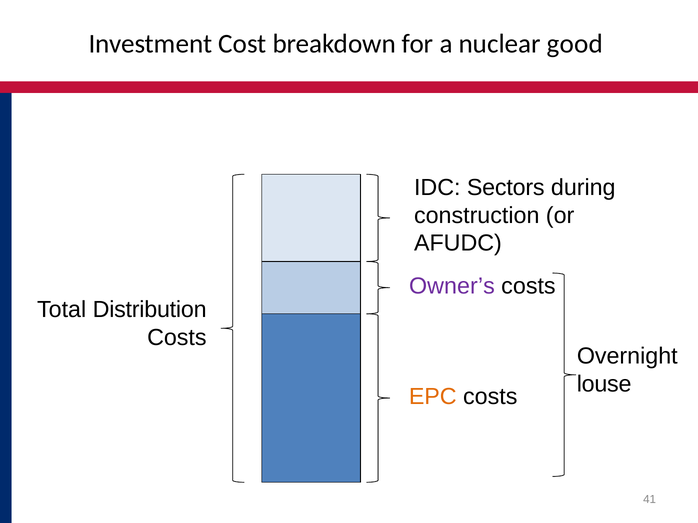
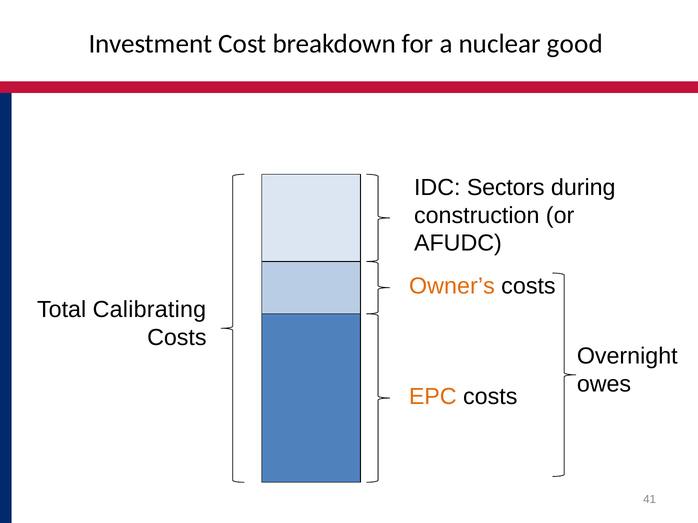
Owner’s colour: purple -> orange
Distribution: Distribution -> Calibrating
louse: louse -> owes
